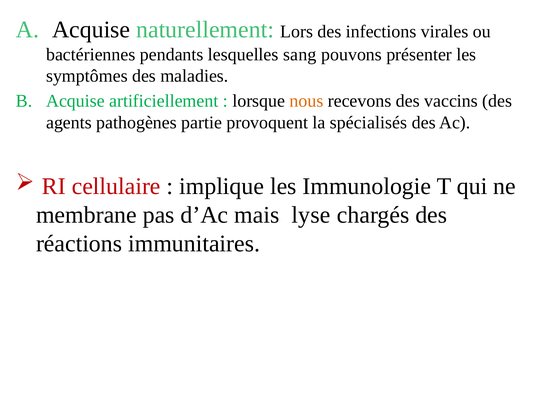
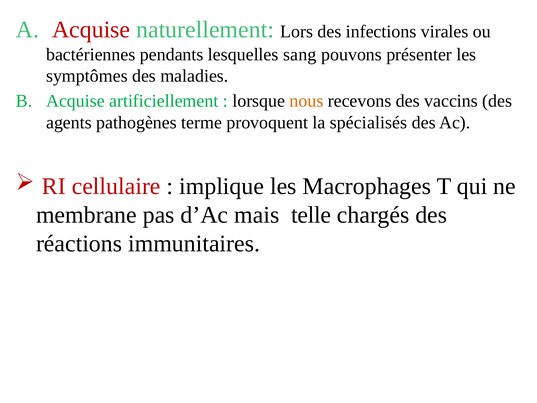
Acquise at (91, 30) colour: black -> red
partie: partie -> terme
Immunologie: Immunologie -> Macrophages
lyse: lyse -> telle
